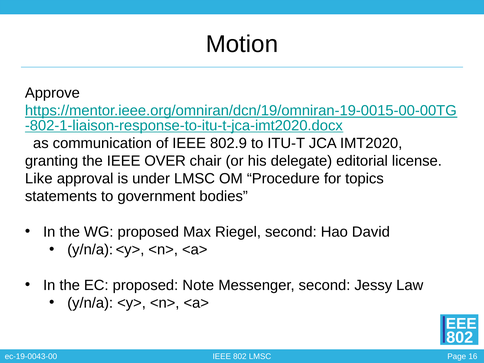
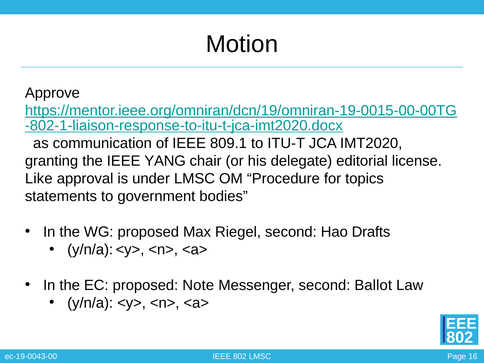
802.9: 802.9 -> 809.1
OVER: OVER -> YANG
David: David -> Drafts
Jessy: Jessy -> Ballot
